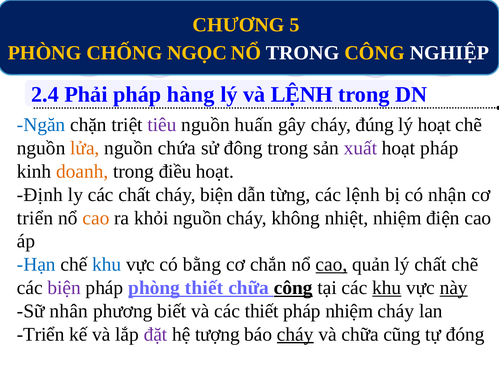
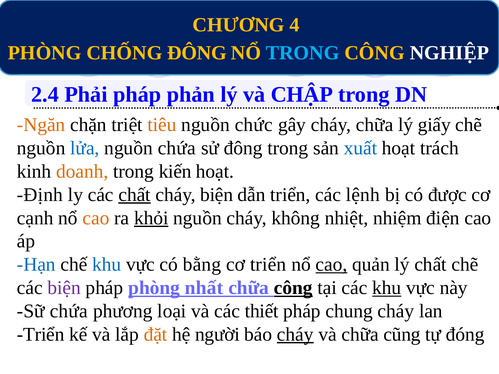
5: 5 -> 4
CHỐNG NGỌC: NGỌC -> ĐÔNG
TRONG at (303, 53) colour: white -> light blue
hàng: hàng -> phản
và LỆNH: LỆNH -> CHẬP
Ngăn colour: blue -> orange
tiêu colour: purple -> orange
huấn: huấn -> chức
cháy đúng: đúng -> chữa
lý hoạt: hoạt -> giấy
lửa colour: orange -> blue
xuất colour: purple -> blue
hoạt pháp: pháp -> trách
điều: điều -> kiến
chất at (135, 195) underline: none -> present
dẫn từng: từng -> triển
nhận: nhận -> được
triển at (35, 218): triển -> cạnh
khỏi underline: none -> present
cơ chắn: chắn -> triển
phòng thiết: thiết -> nhất
này underline: present -> none
Sữ nhân: nhân -> chứa
biết: biết -> loại
pháp nhiệm: nhiệm -> chung
đặt colour: purple -> orange
tượng: tượng -> người
